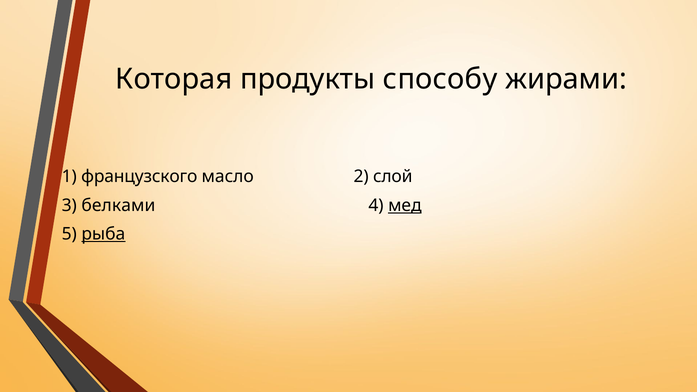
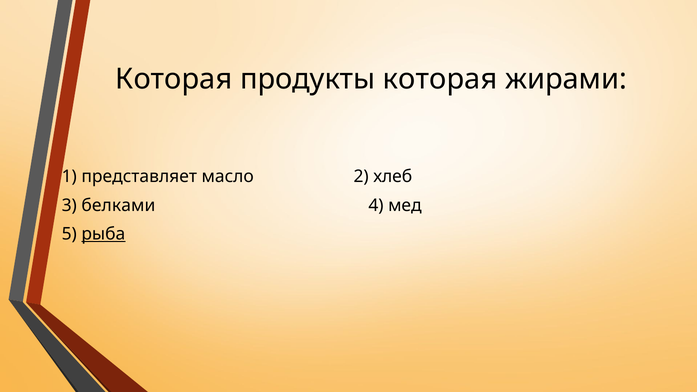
продукты способу: способу -> которая
французского: французского -> представляет
слой: слой -> хлеб
мед underline: present -> none
